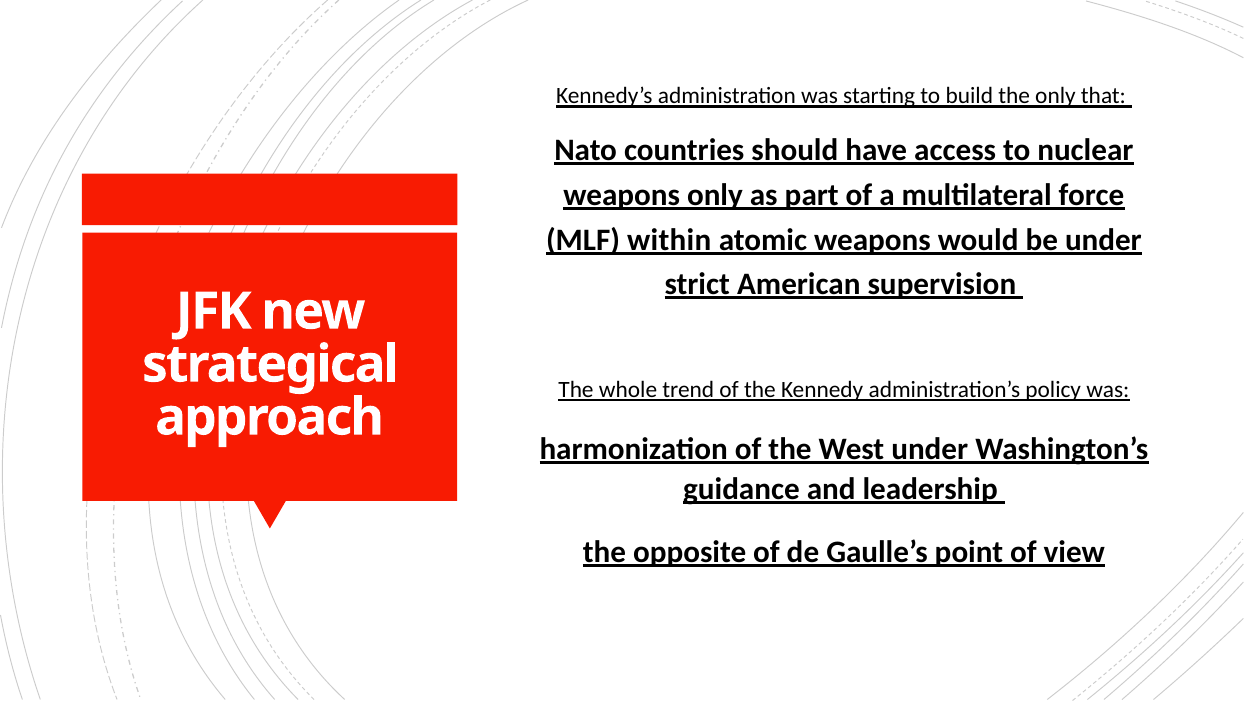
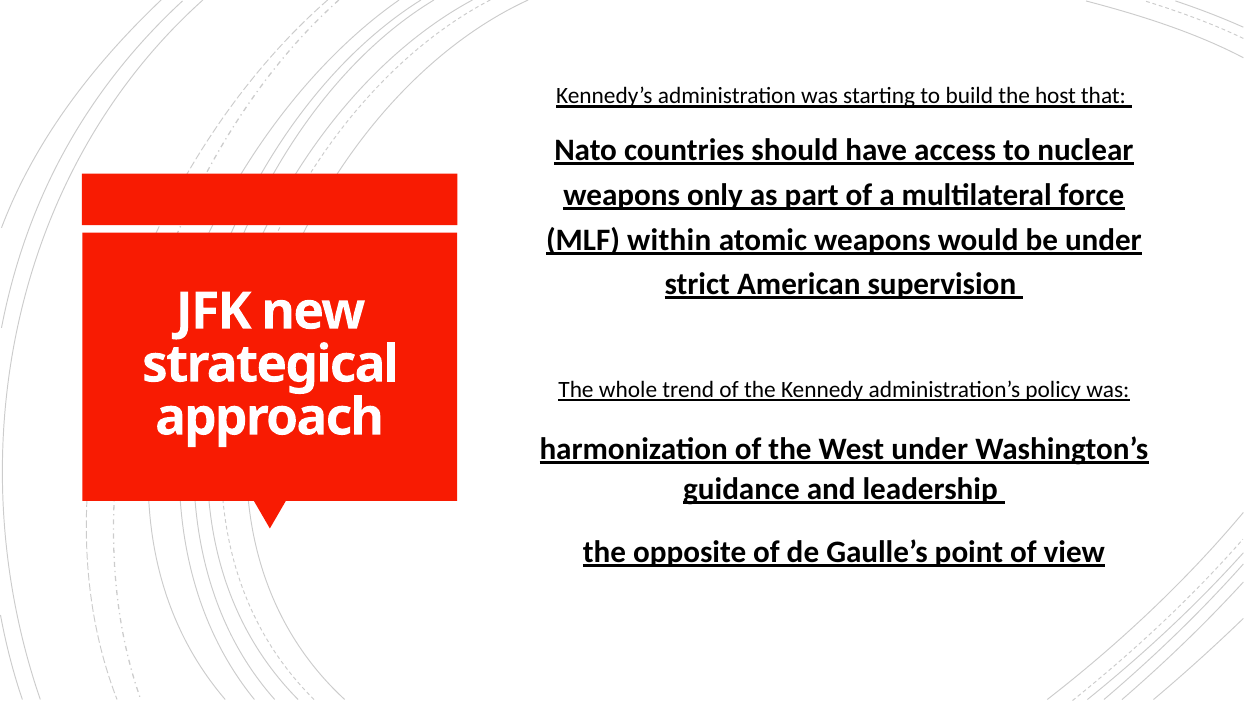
the only: only -> host
